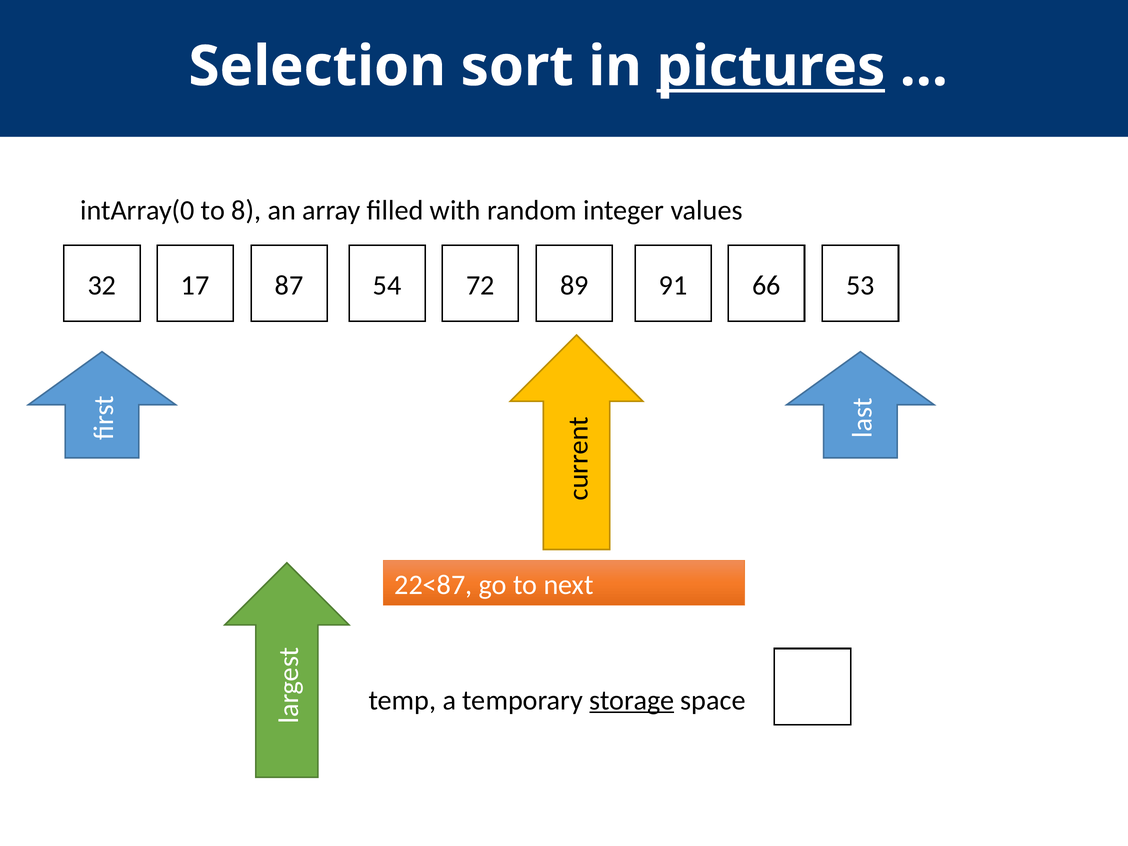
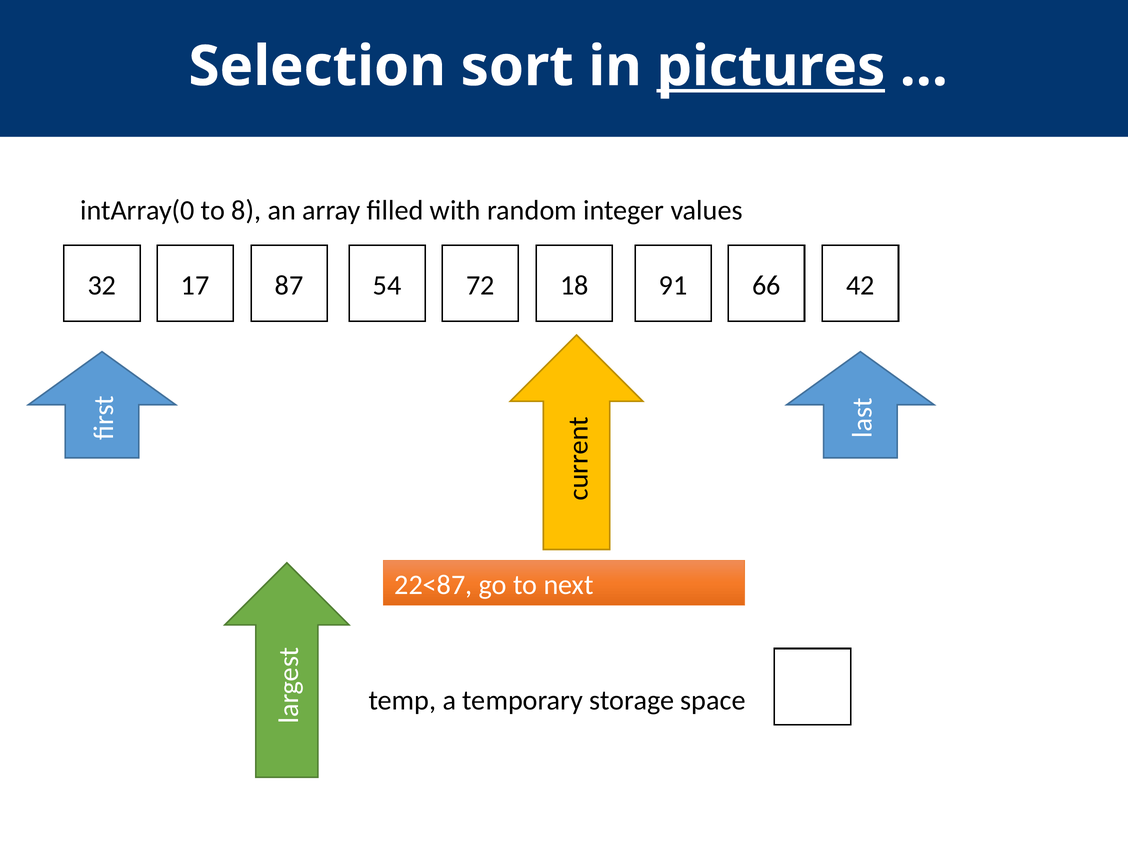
89: 89 -> 18
53: 53 -> 42
storage underline: present -> none
